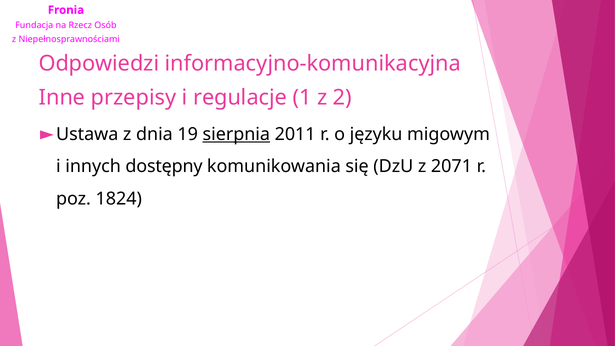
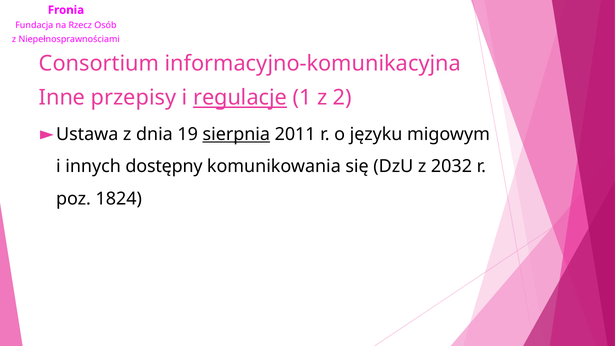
Odpowiedzi: Odpowiedzi -> Consortium
regulacje underline: none -> present
2071: 2071 -> 2032
